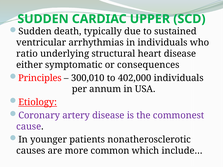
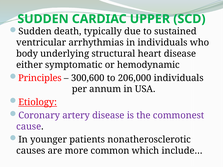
ratio: ratio -> body
consequences: consequences -> hemodynamic
300,010: 300,010 -> 300,600
402,000: 402,000 -> 206,000
